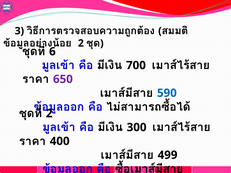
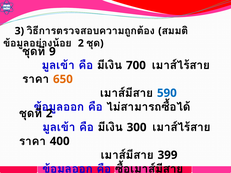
6: 6 -> 9
650 colour: purple -> orange
499: 499 -> 399
